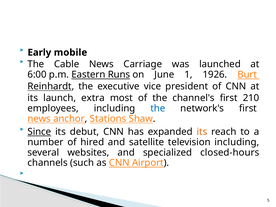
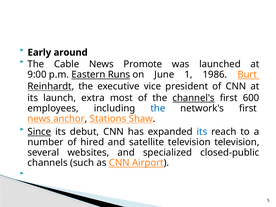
mobile: mobile -> around
Carriage: Carriage -> Promote
6:00: 6:00 -> 9:00
1926: 1926 -> 1986
channel's underline: none -> present
210: 210 -> 600
its at (202, 132) colour: orange -> blue
television including: including -> television
closed-hours: closed-hours -> closed-public
